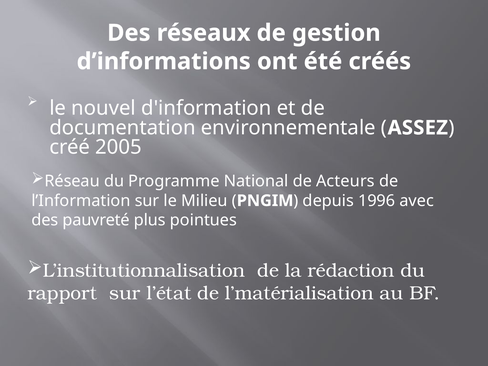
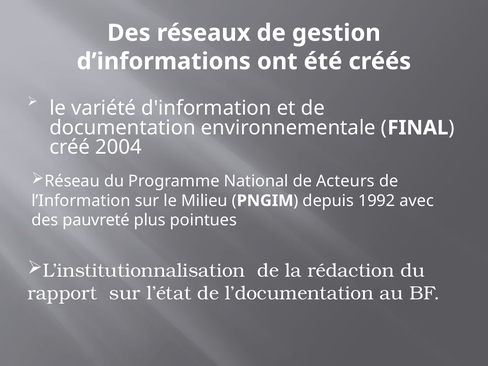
nouvel: nouvel -> variété
ASSEZ: ASSEZ -> FINAL
2005: 2005 -> 2004
1996: 1996 -> 1992
l’matérialisation: l’matérialisation -> l’documentation
